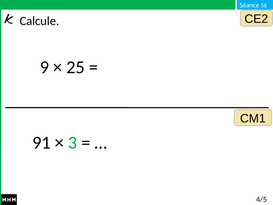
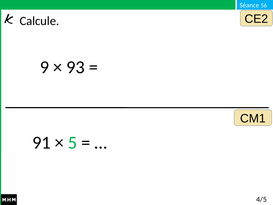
25: 25 -> 93
3: 3 -> 5
